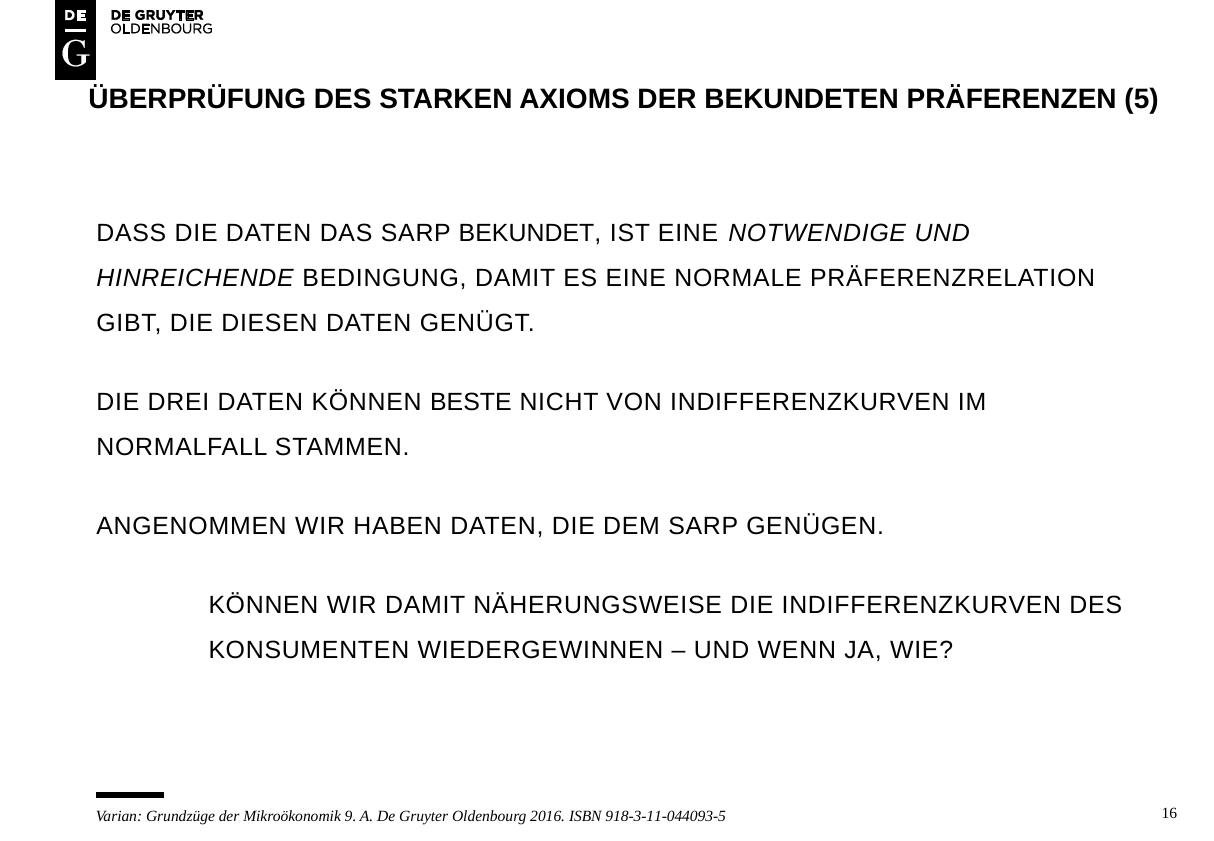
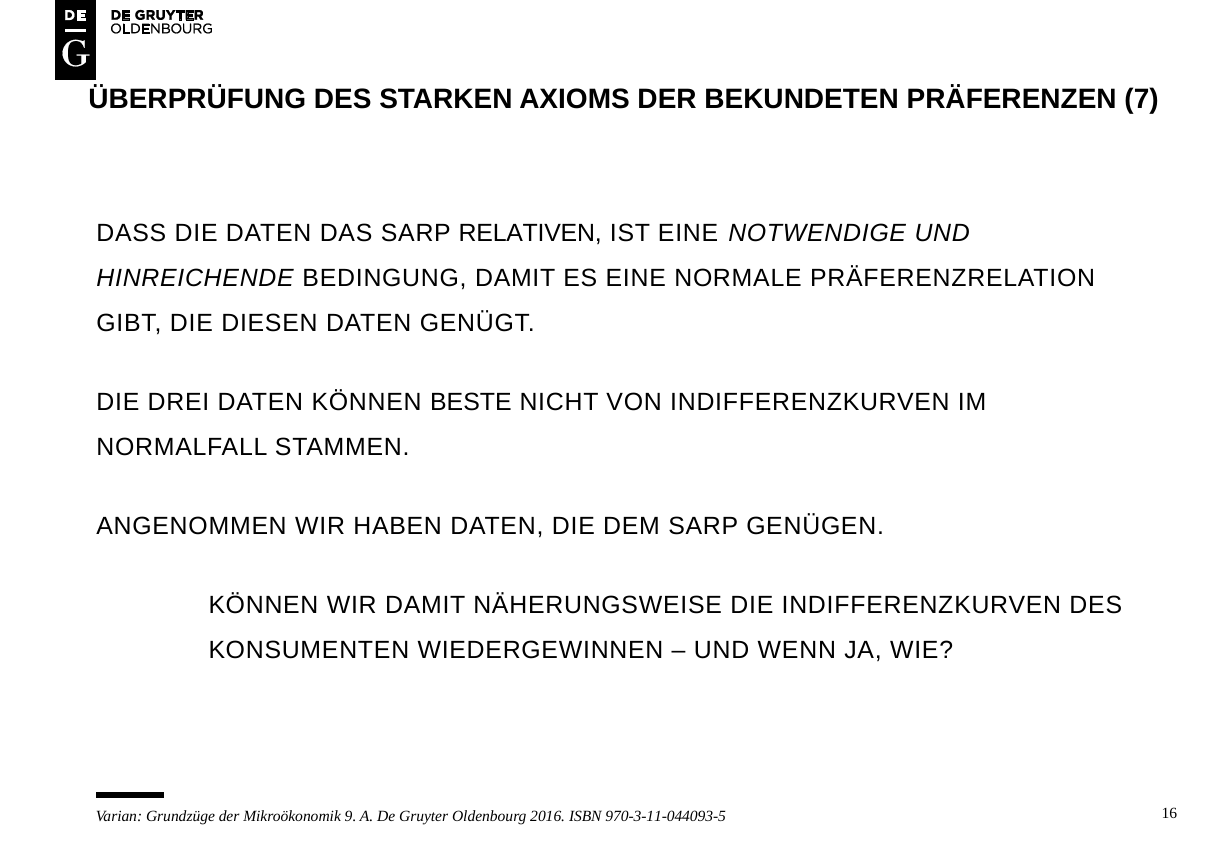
5: 5 -> 7
BEKUNDET: BEKUNDET -> RELATIVEN
918-3-11-044093-5: 918-3-11-044093-5 -> 970-3-11-044093-5
